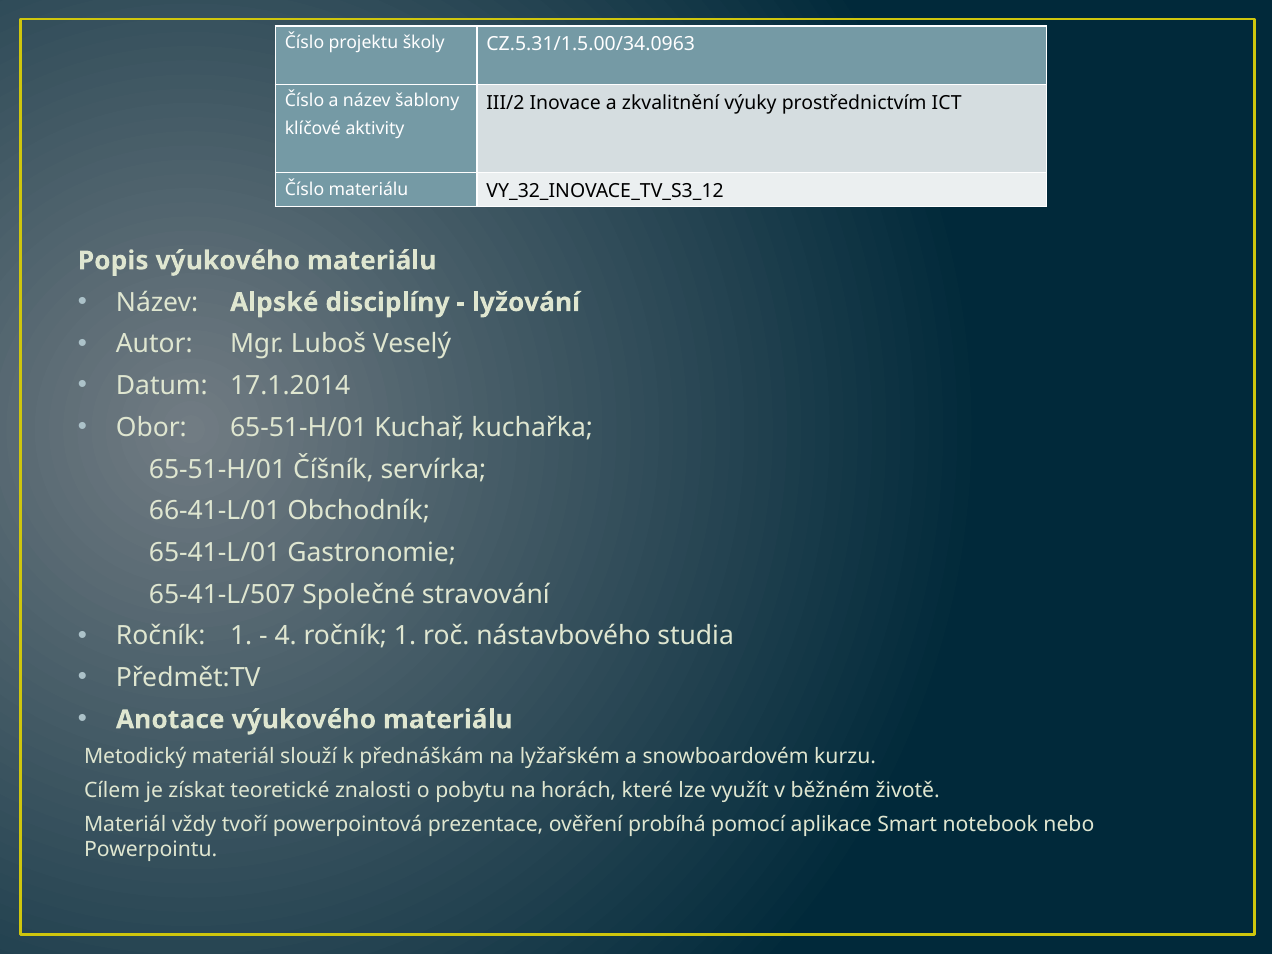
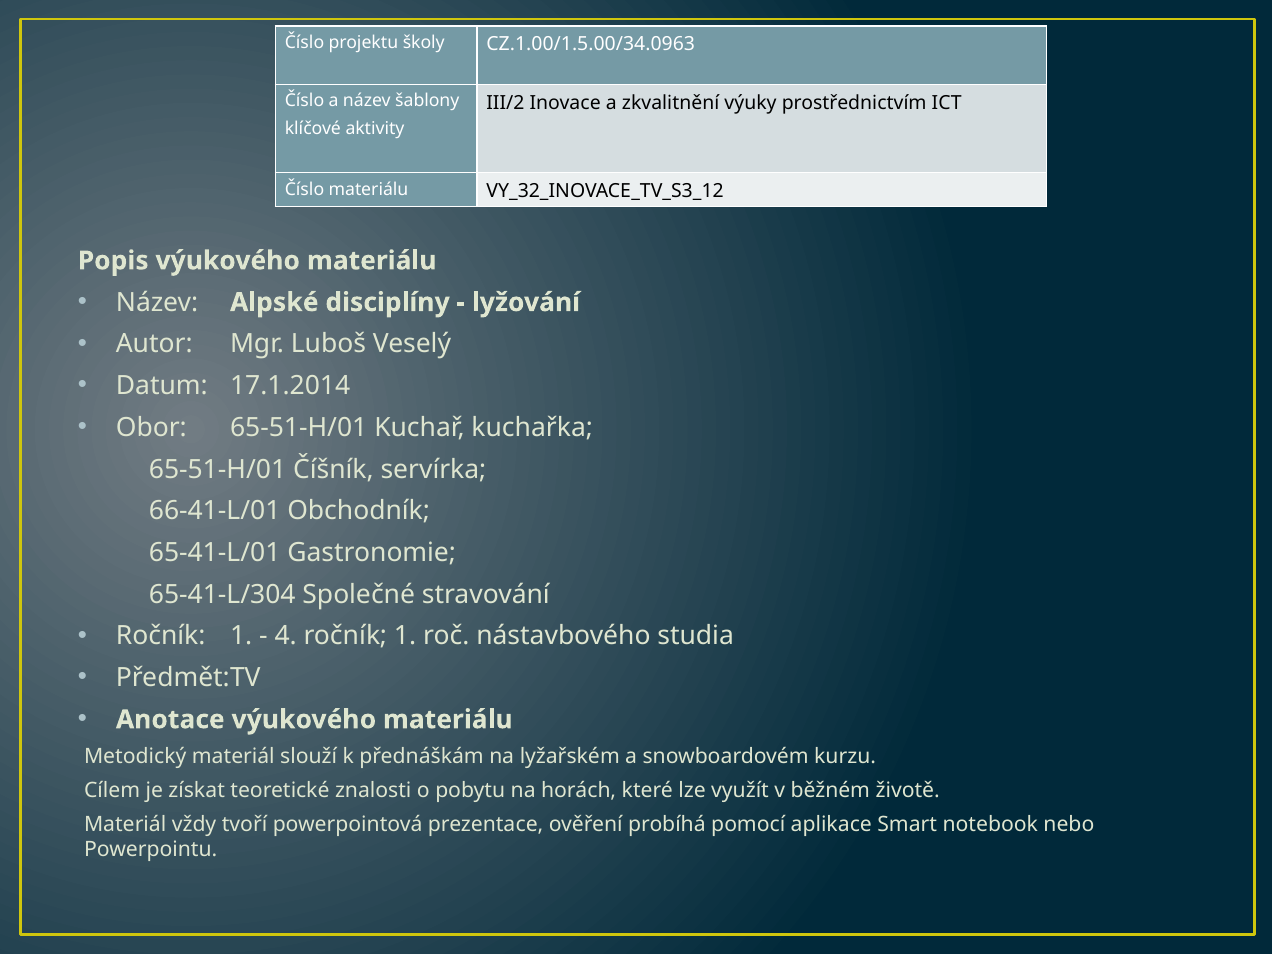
CZ.5.31/1.5.00/34.0963: CZ.5.31/1.5.00/34.0963 -> CZ.1.00/1.5.00/34.0963
65-41-L/507: 65-41-L/507 -> 65-41-L/304
